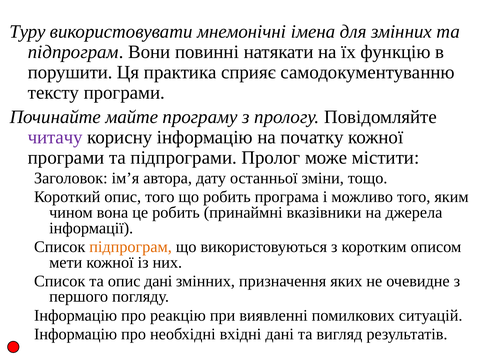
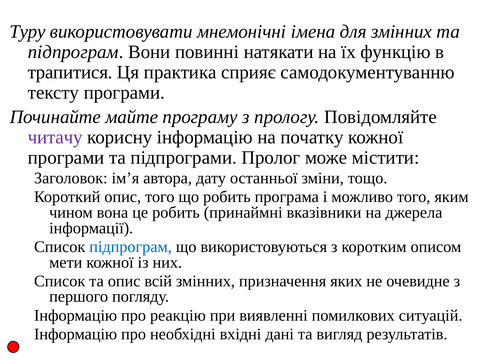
порушити: порушити -> трапитися
підпрограм at (131, 247) colour: orange -> blue
опис дані: дані -> всій
